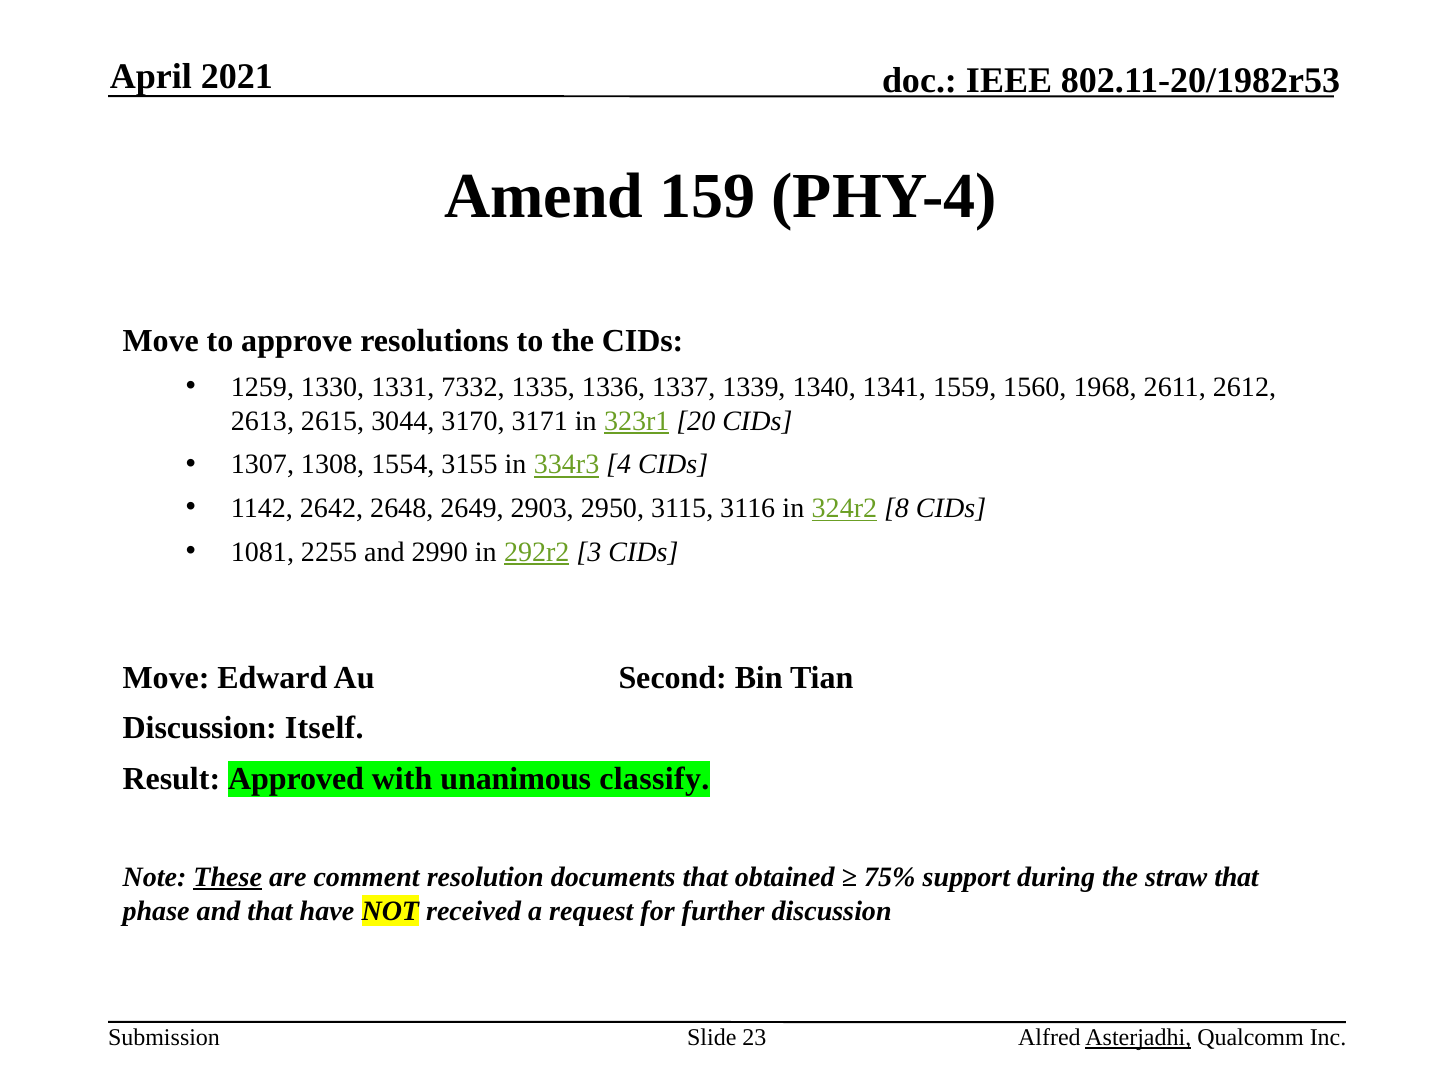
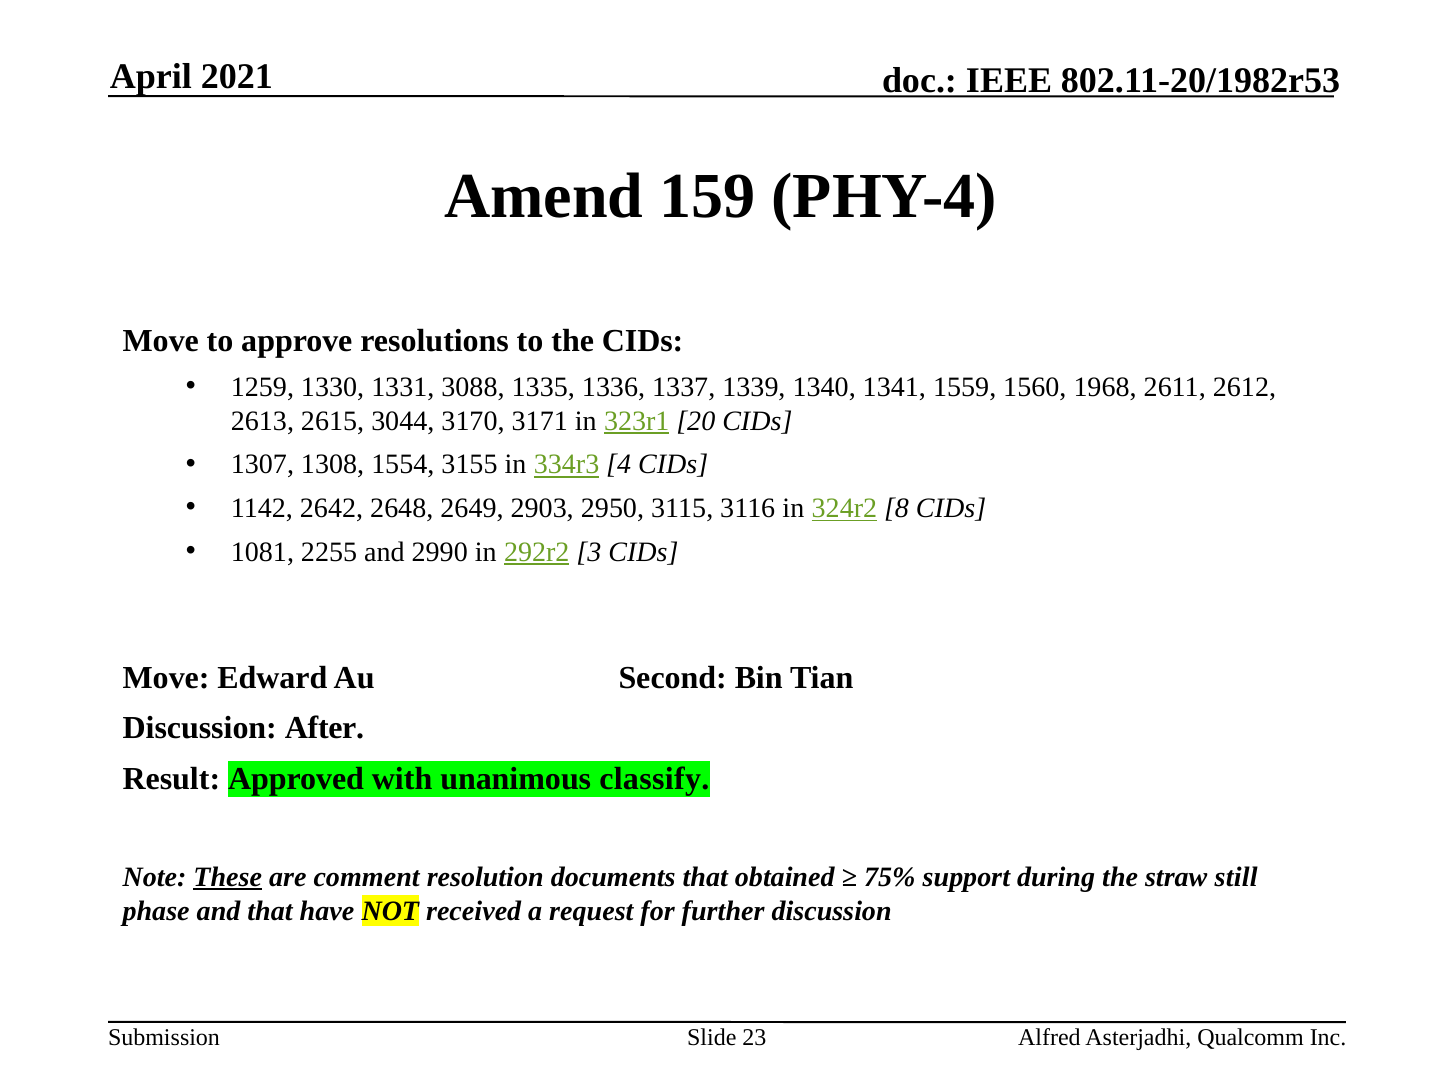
7332: 7332 -> 3088
Itself: Itself -> After
straw that: that -> still
Asterjadhi underline: present -> none
